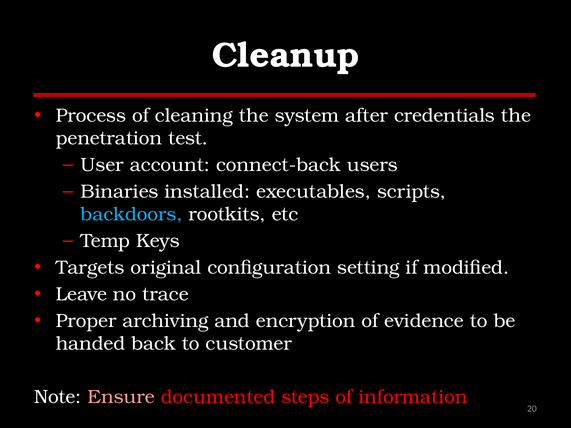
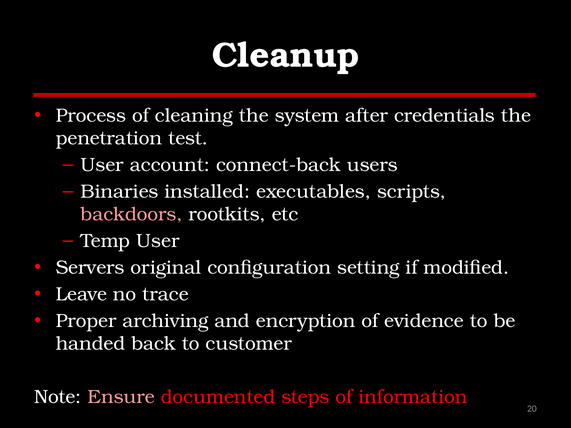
backdoors colour: light blue -> pink
Temp Keys: Keys -> User
Targets: Targets -> Servers
